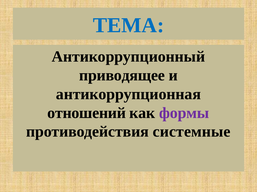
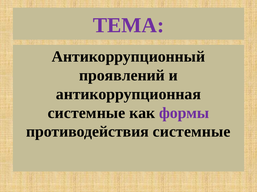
ТЕМА colour: blue -> purple
приводящее: приводящее -> проявлений
отношений at (87, 113): отношений -> системные
